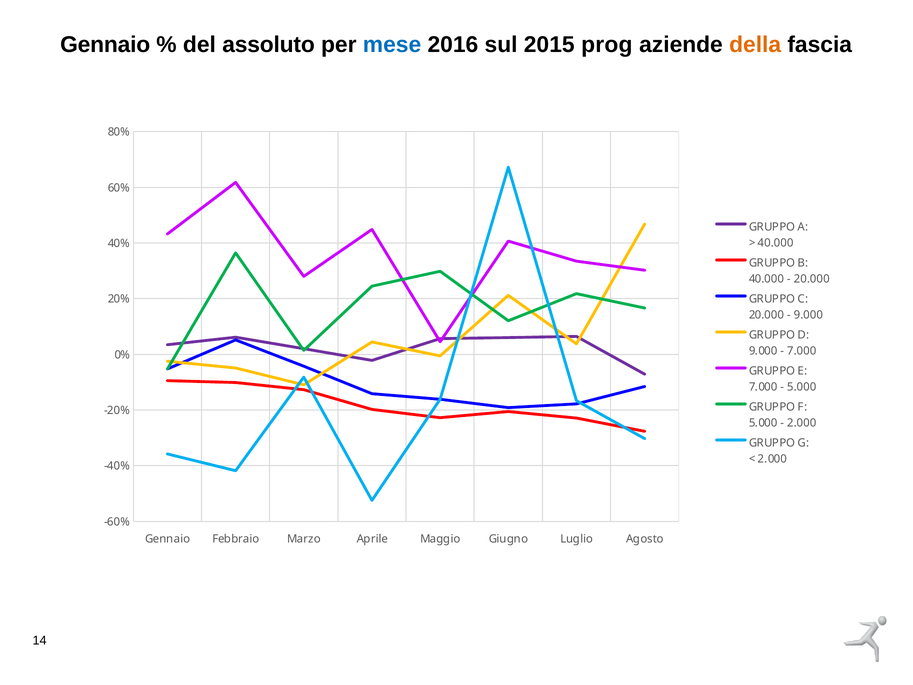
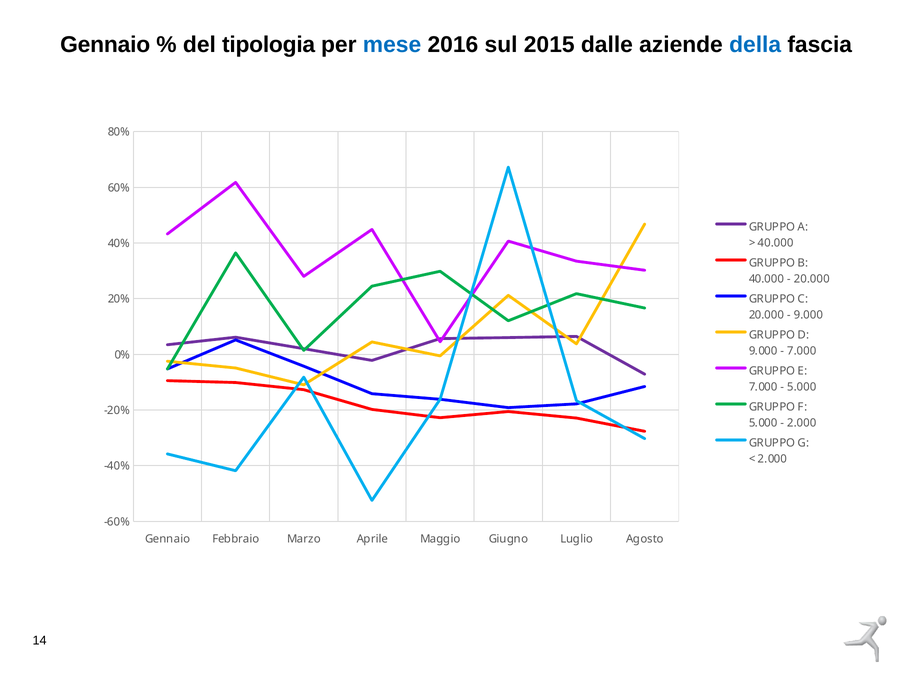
assoluto: assoluto -> tipologia
prog: prog -> dalle
della colour: orange -> blue
